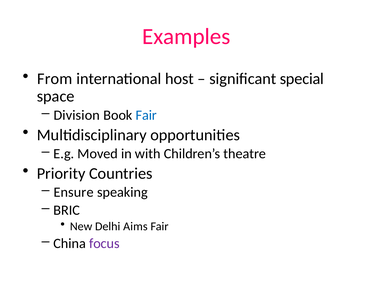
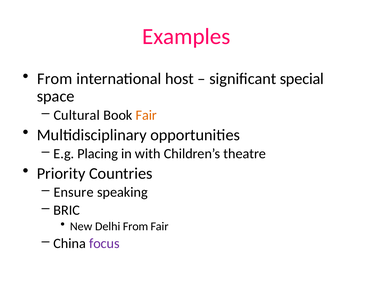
Division: Division -> Cultural
Fair at (146, 115) colour: blue -> orange
Moved: Moved -> Placing
Delhi Aims: Aims -> From
